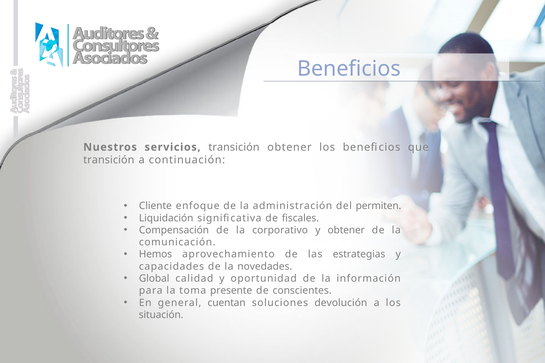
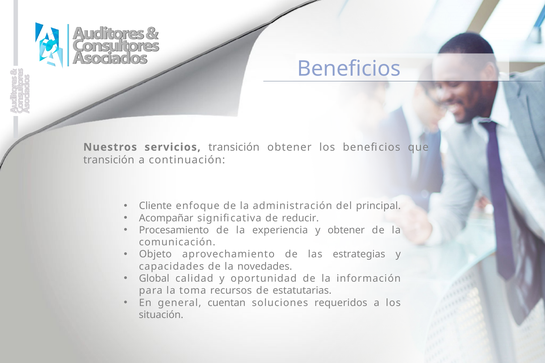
permiten: permiten -> principal
Liquidación: Liquidación -> Acompañar
fiscales: fiscales -> reducir
Compensación: Compensación -> Procesamiento
corporativo: corporativo -> experiencia
Hemos: Hemos -> Objeto
presente: presente -> recursos
conscientes: conscientes -> estatutarias
devolución: devolución -> requeridos
